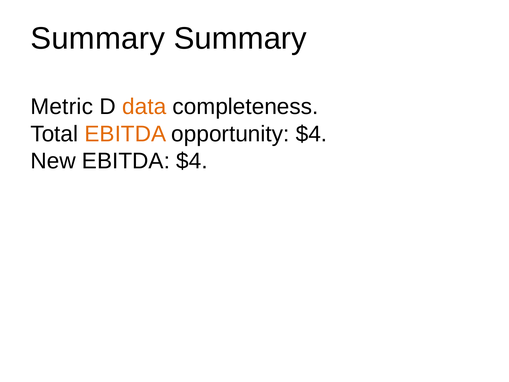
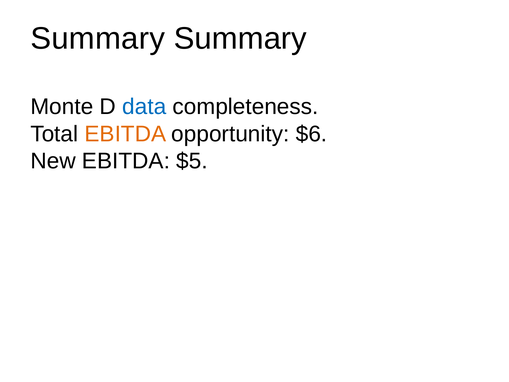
Metric: Metric -> Monte
data colour: orange -> blue
opportunity $4: $4 -> $6
EBITDA $4: $4 -> $5
